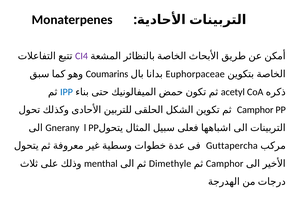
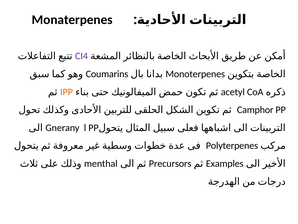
Euphorpaceae: Euphorpaceae -> Monoterpenes
IPP colour: blue -> orange
Guttapercha: Guttapercha -> Polyterpenes
Dimethyle: Dimethyle -> Precursors
Camphor at (225, 163): Camphor -> Examples
